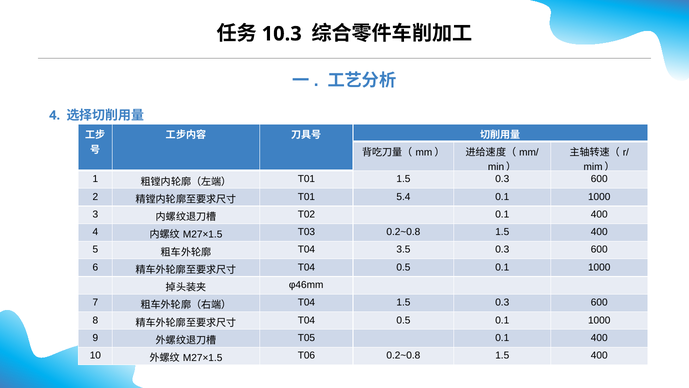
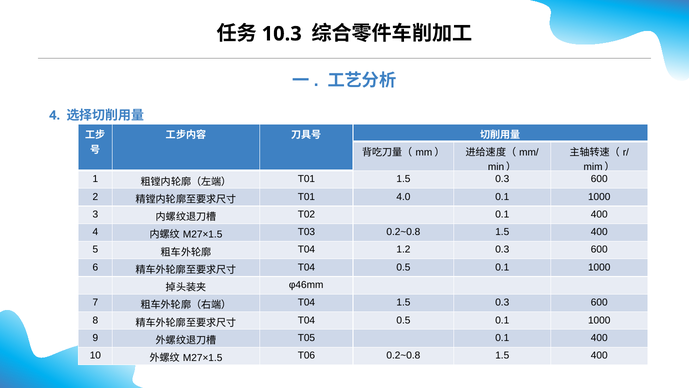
5.4: 5.4 -> 4.0
3.5: 3.5 -> 1.2
